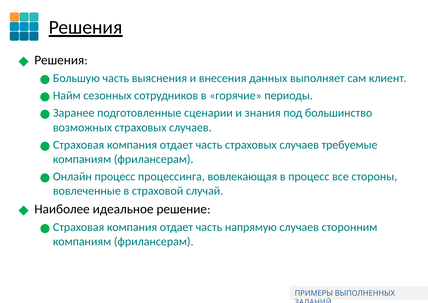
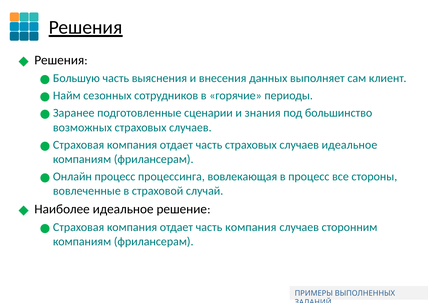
случаев требуемые: требуемые -> идеальное
часть напрямую: напрямую -> компания
